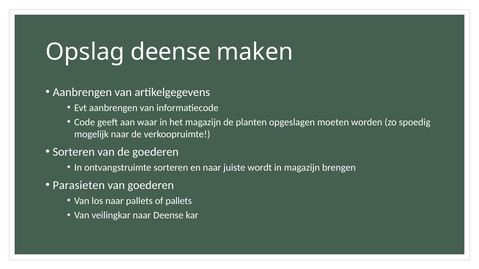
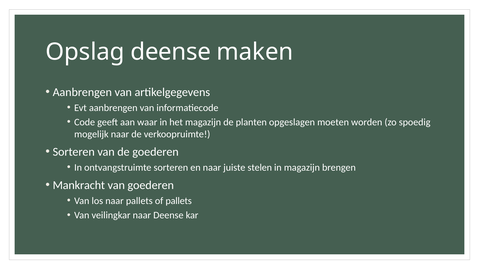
wordt: wordt -> stelen
Parasieten: Parasieten -> Mankracht
